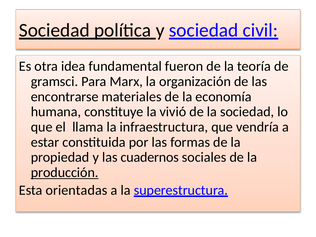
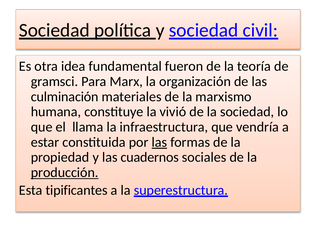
encontrarse: encontrarse -> culminación
economía: economía -> marxismo
las at (159, 142) underline: none -> present
orientadas: orientadas -> tipificantes
